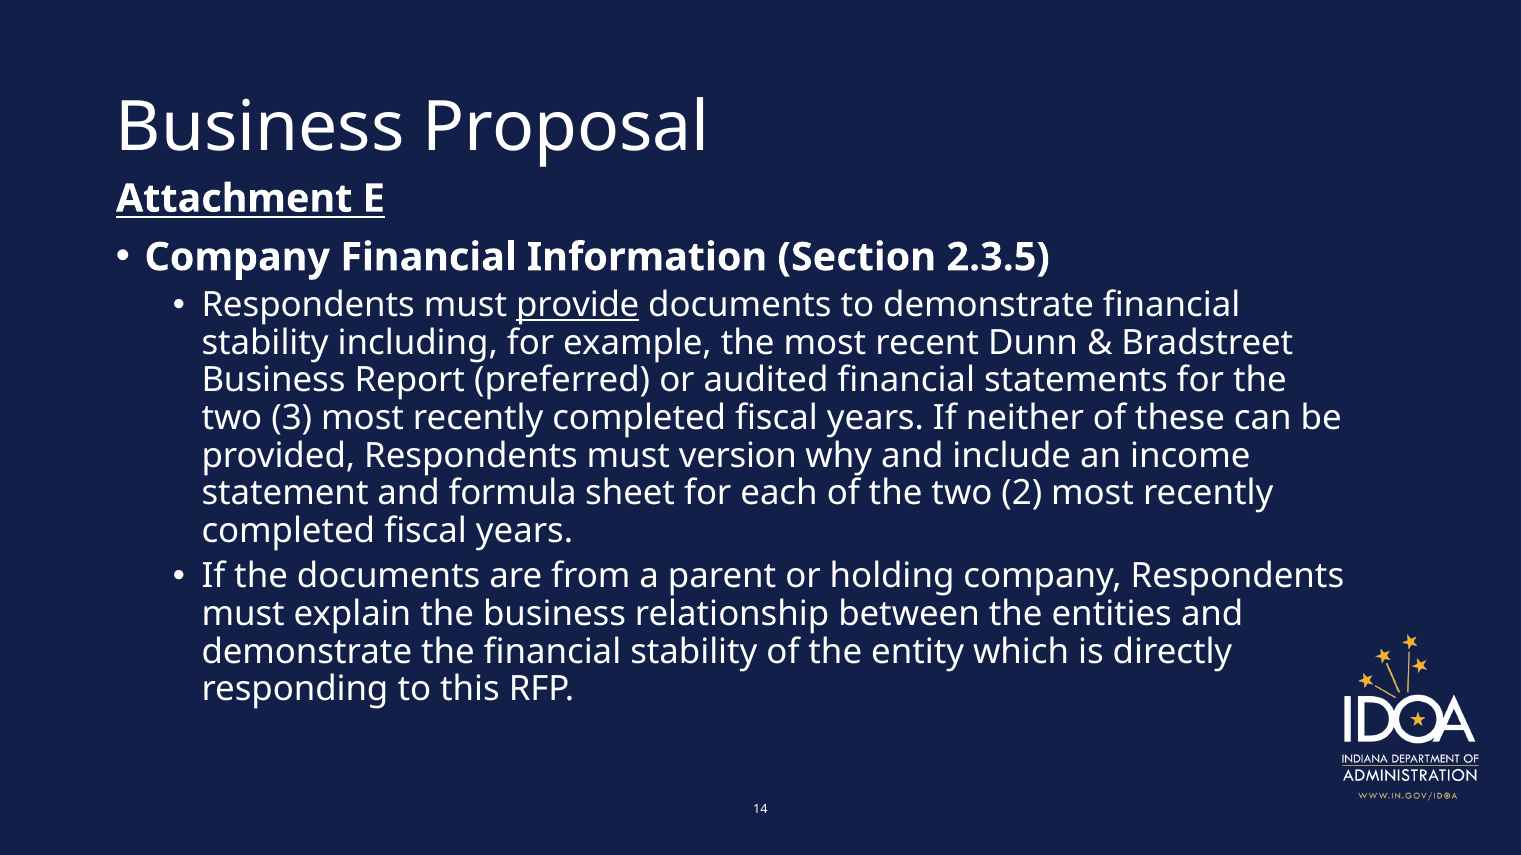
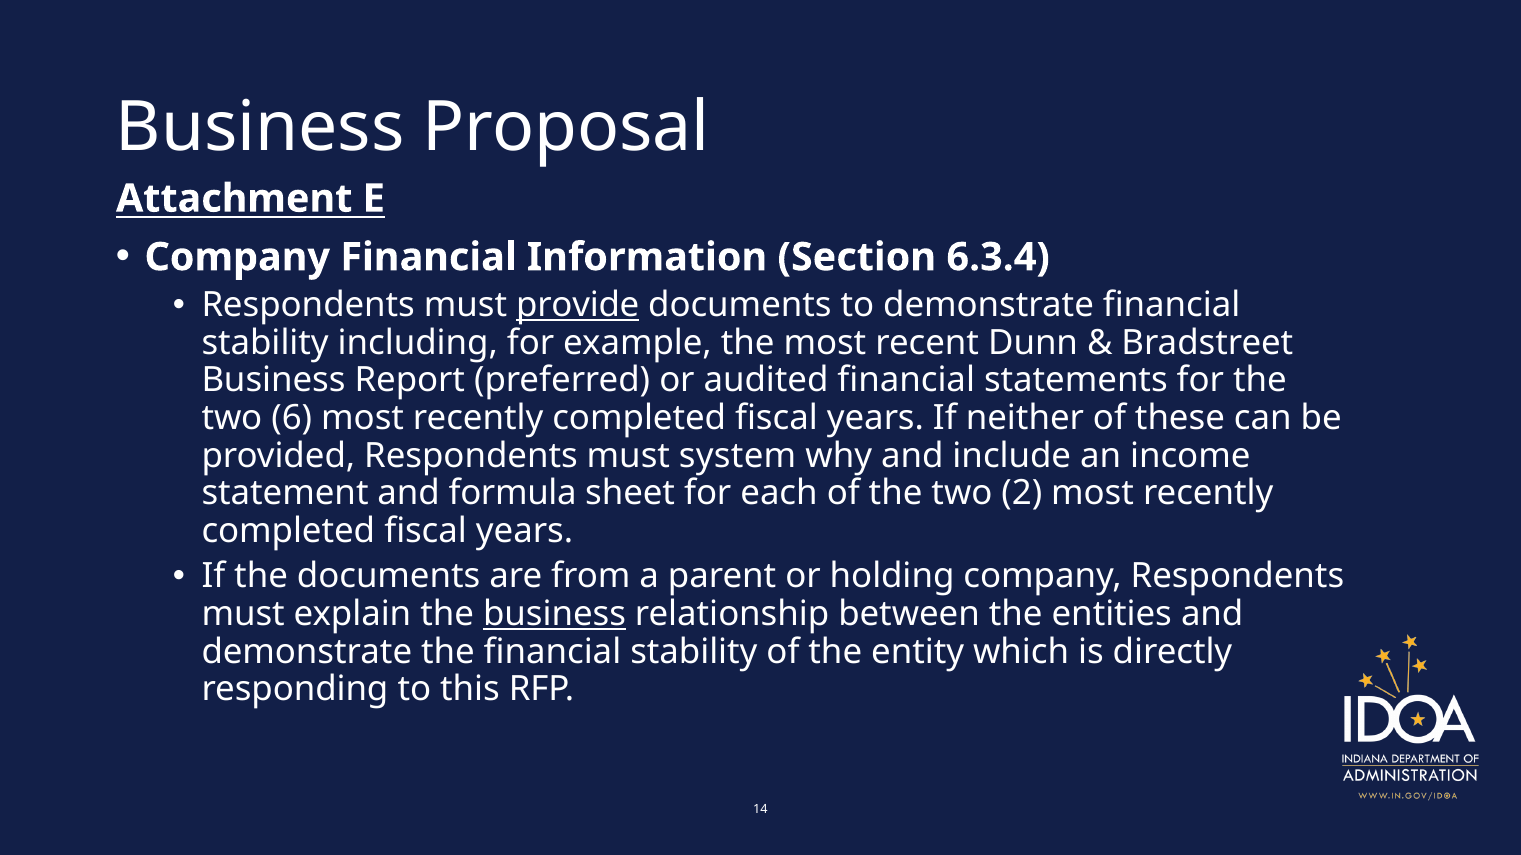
2.3.5: 2.3.5 -> 6.3.4
3: 3 -> 6
version: version -> system
business at (555, 614) underline: none -> present
